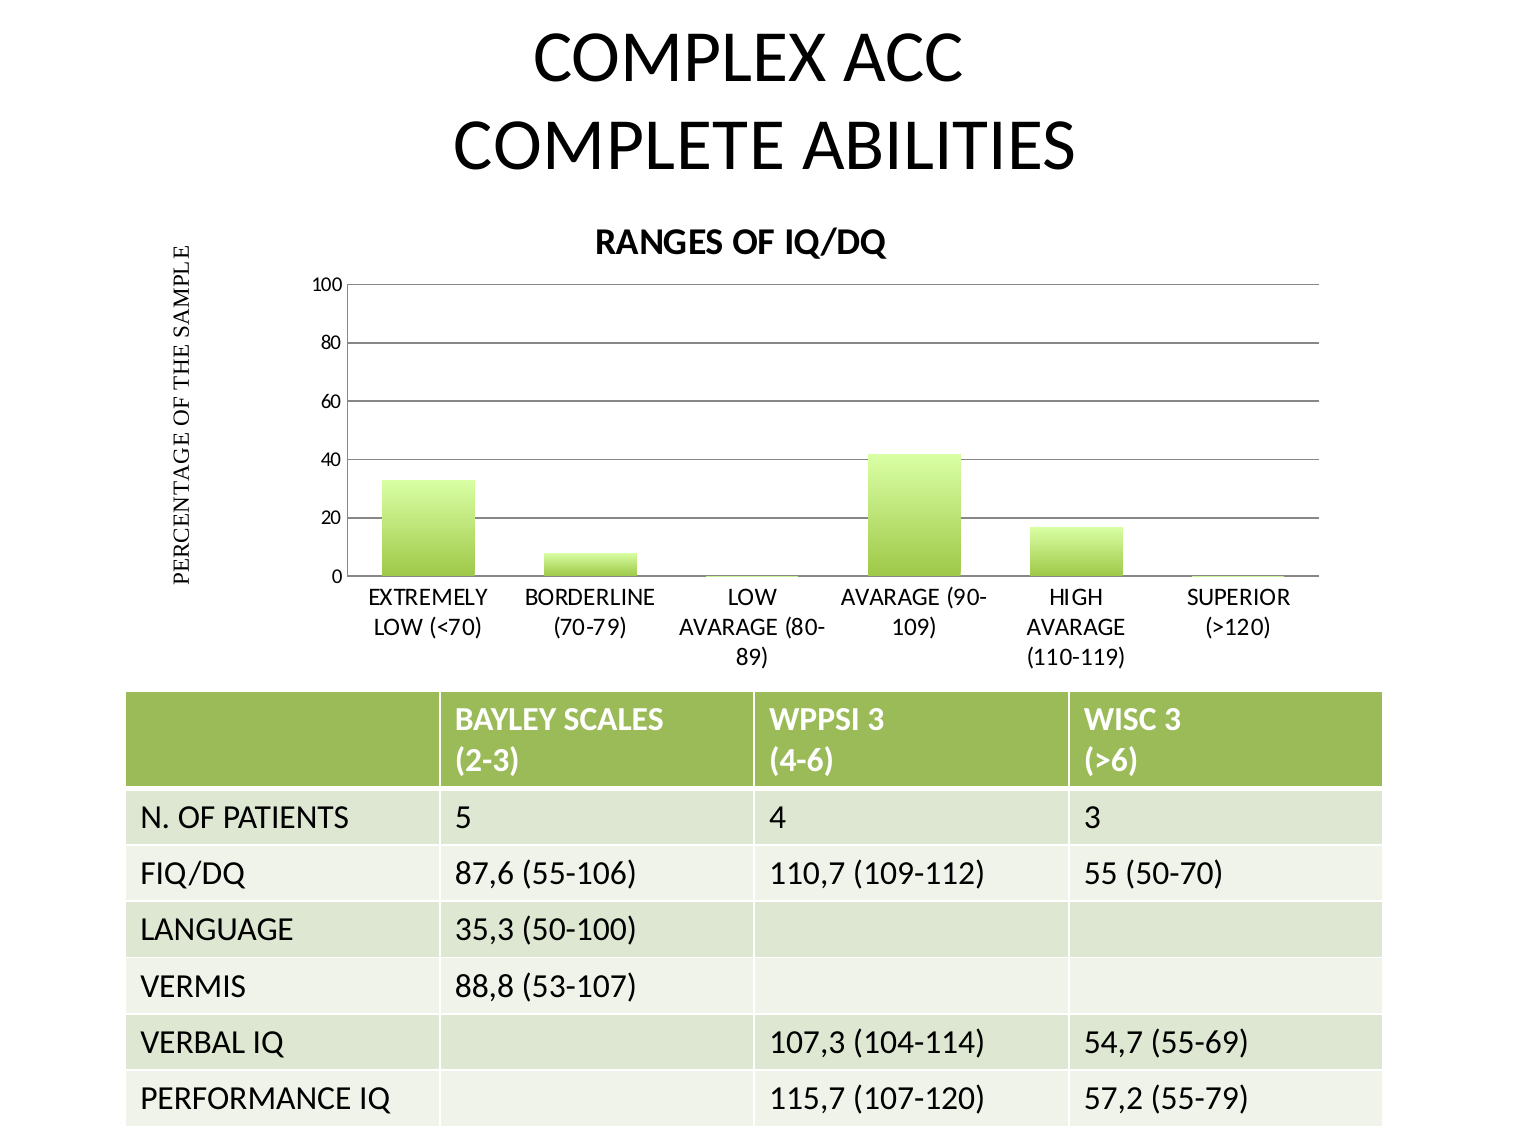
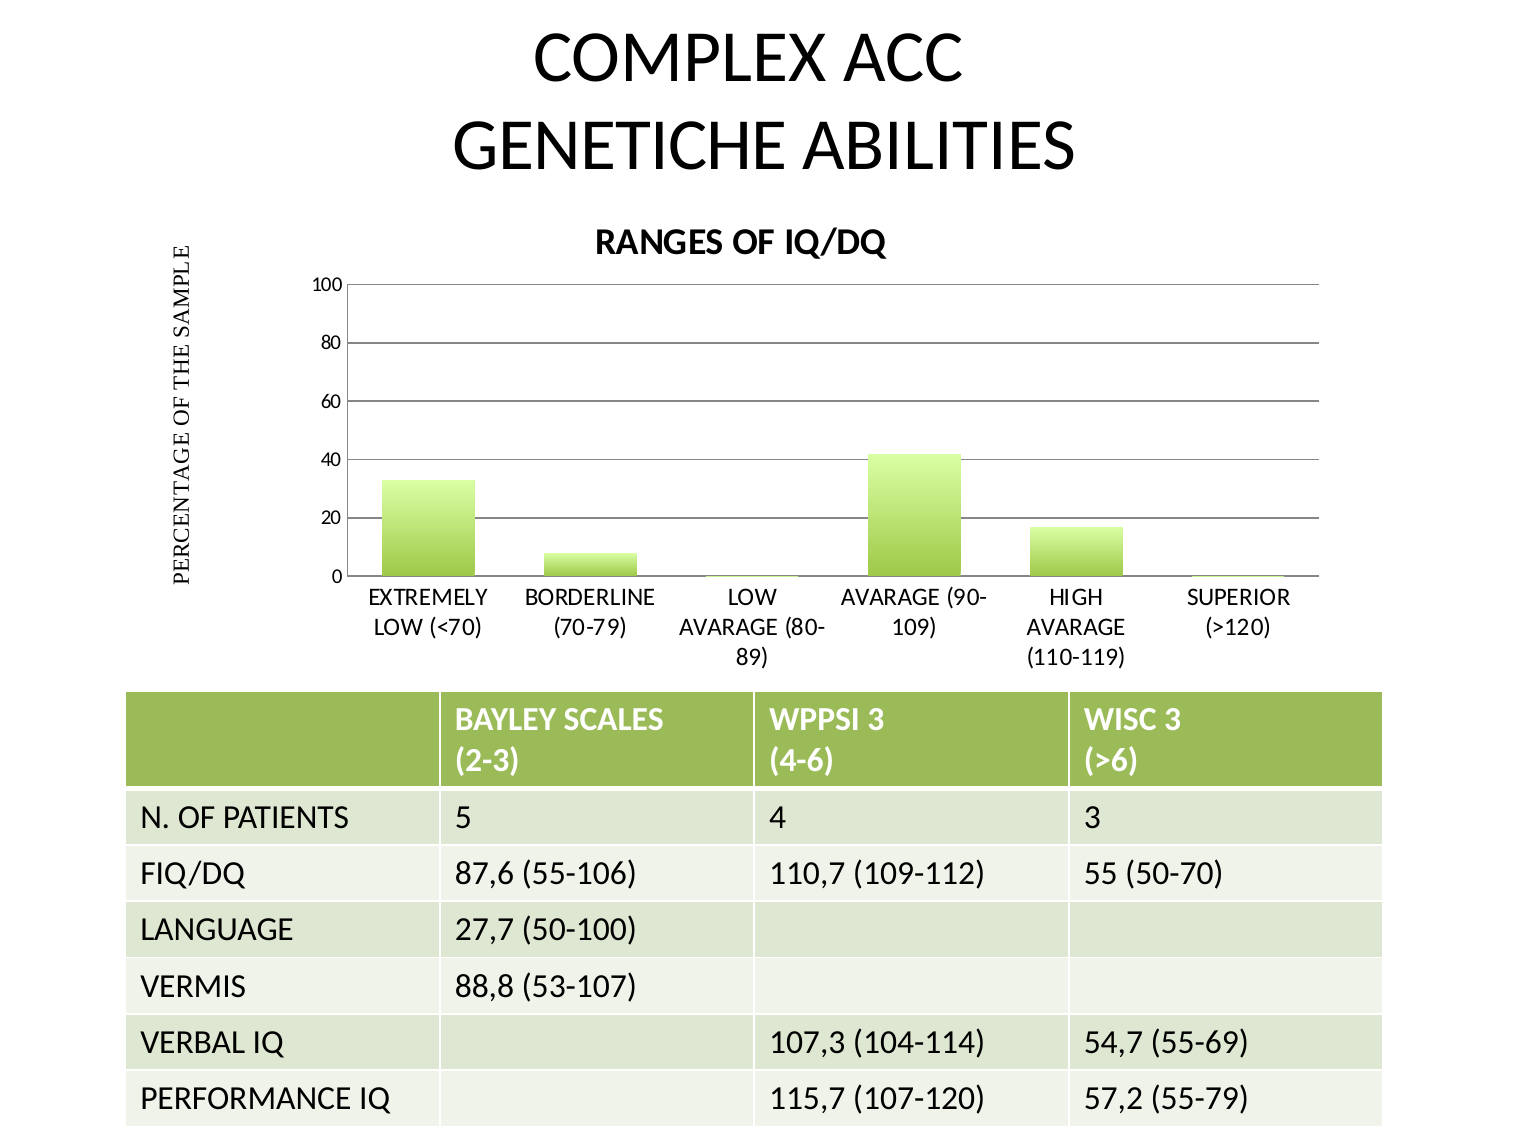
COMPLETE: COMPLETE -> GENETICHE
35,3: 35,3 -> 27,7
